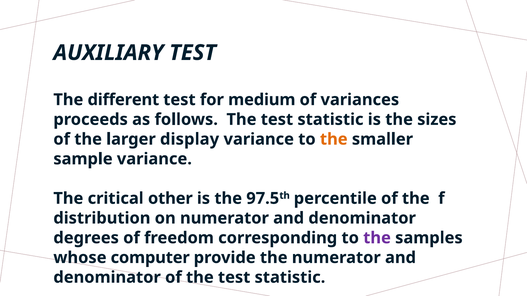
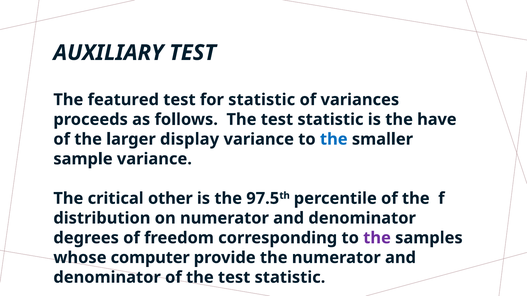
different: different -> featured
for medium: medium -> statistic
sizes: sizes -> have
the at (334, 139) colour: orange -> blue
